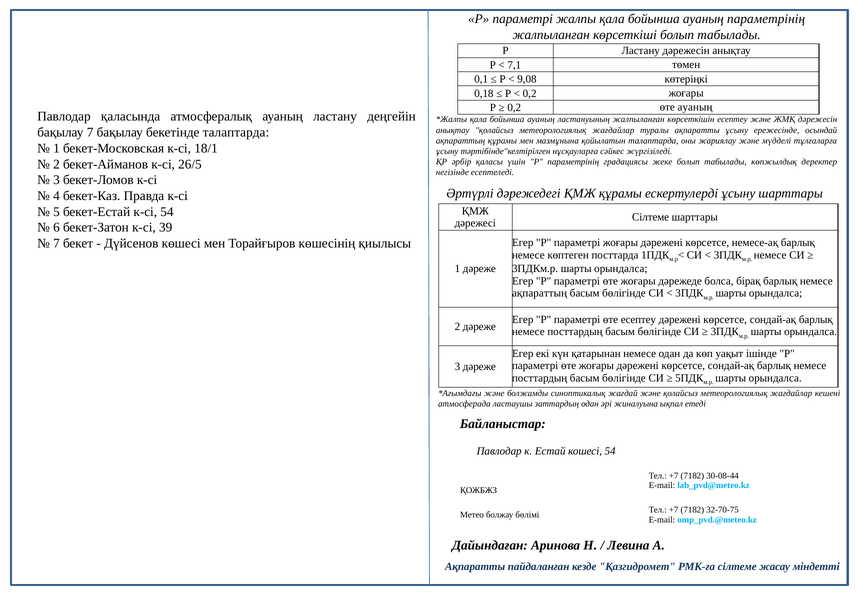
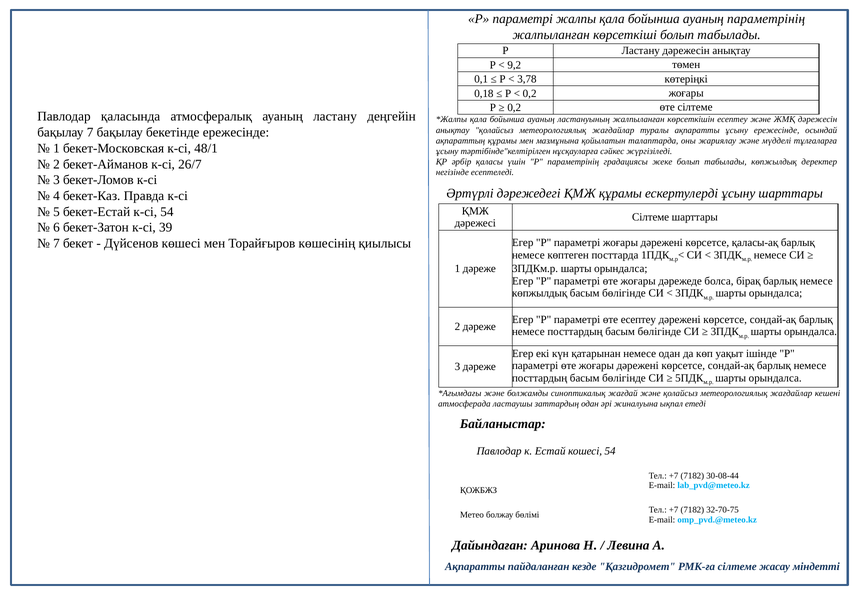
7,1: 7,1 -> 9,2
9,08: 9,08 -> 3,78
өте ауаның: ауаның -> сілтеме
бекетінде талаптарда: талаптарда -> ережесінде
18/1: 18/1 -> 48/1
26/5: 26/5 -> 26/7
немесе-ақ: немесе-ақ -> қаласы-ақ
ақпараттың at (540, 293): ақпараттың -> көпжылдық
